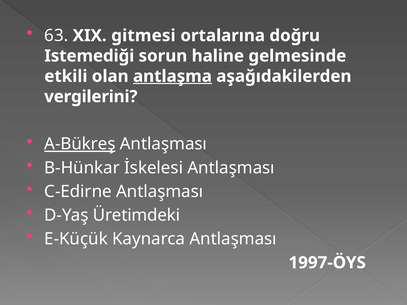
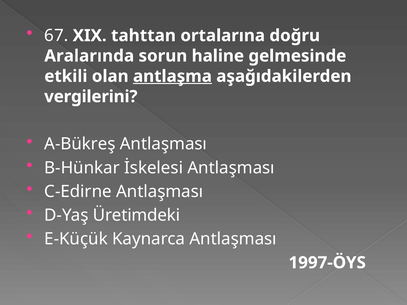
63: 63 -> 67
gitmesi: gitmesi -> tahttan
Istemediği: Istemediği -> Aralarında
A-Bükreş underline: present -> none
